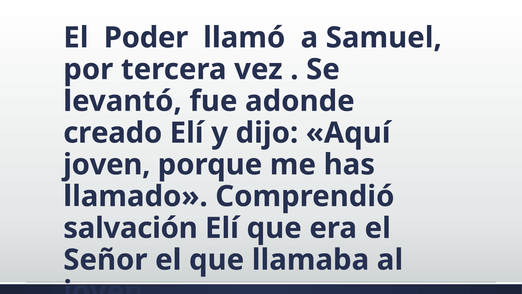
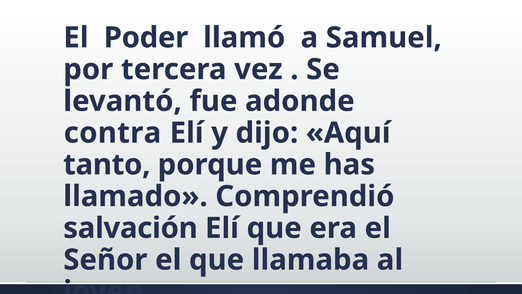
creado: creado -> contra
joven at (107, 164): joven -> tanto
